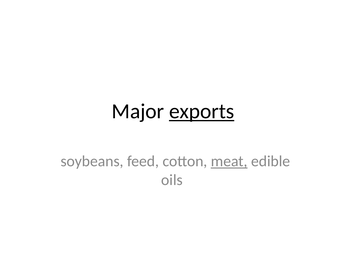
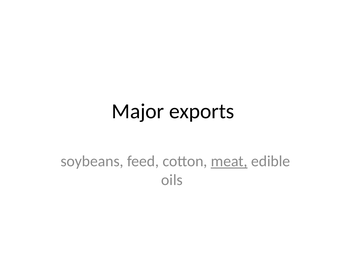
exports underline: present -> none
